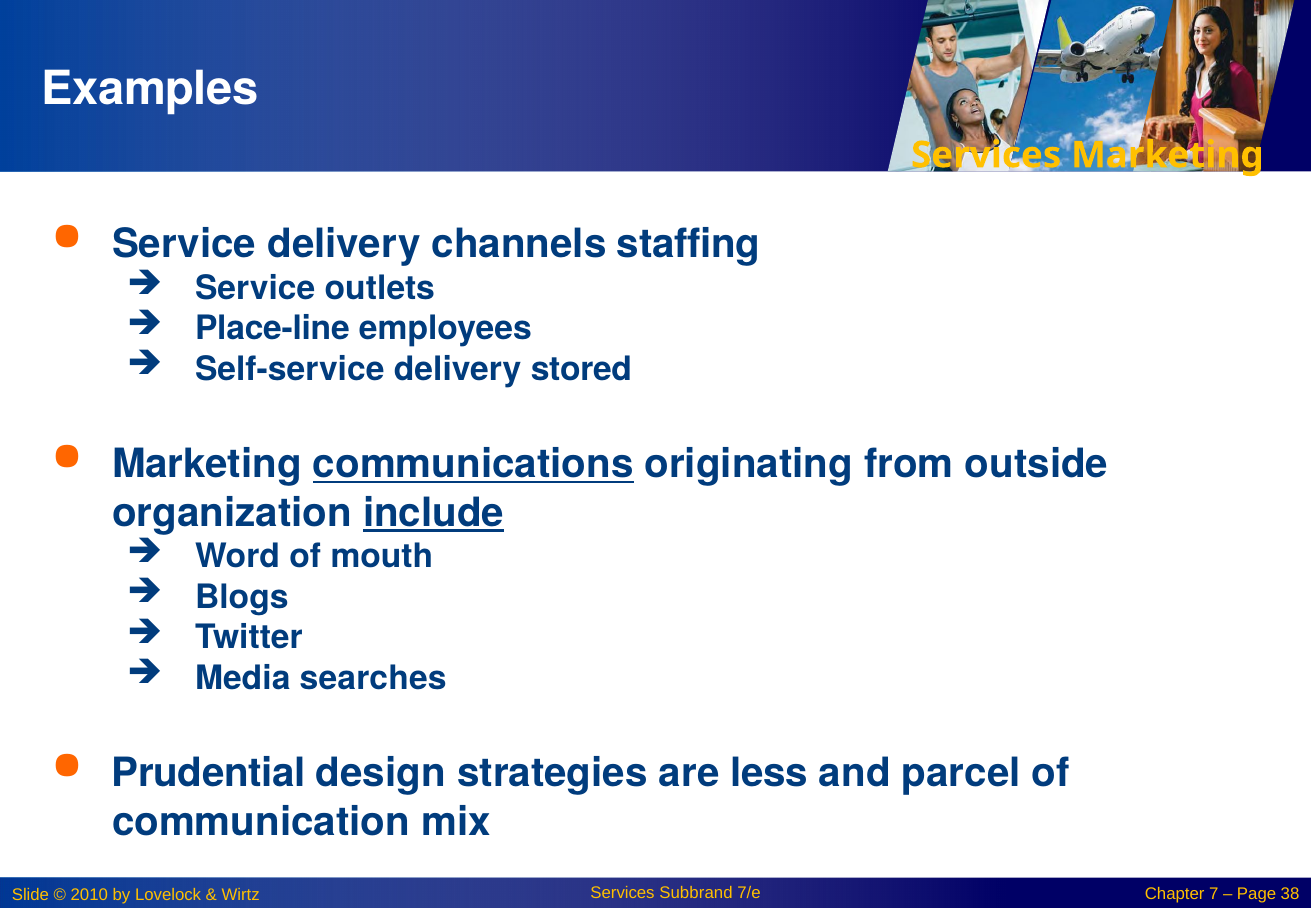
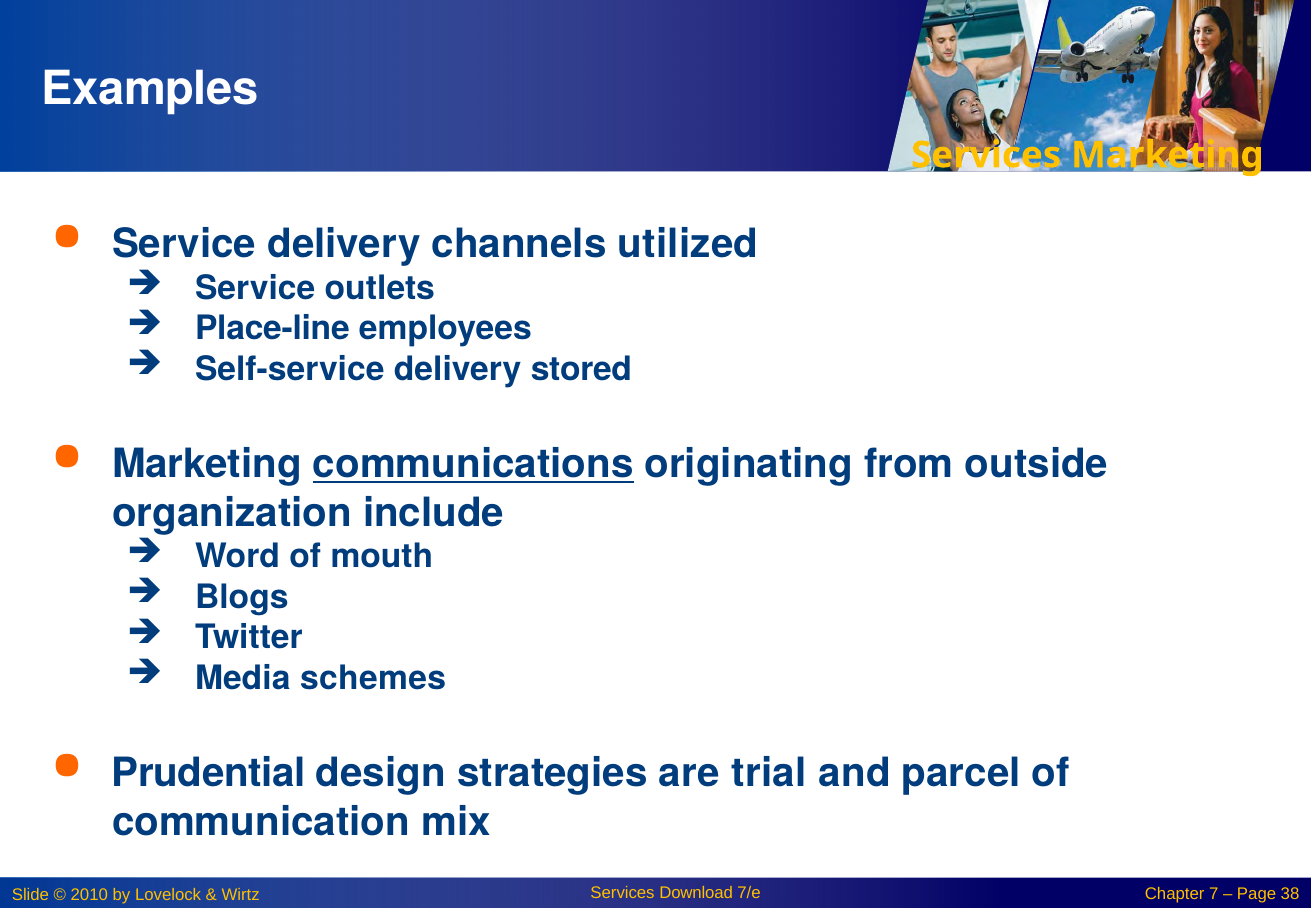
staffing: staffing -> utilized
include underline: present -> none
searches: searches -> schemes
less: less -> trial
Subbrand: Subbrand -> Download
